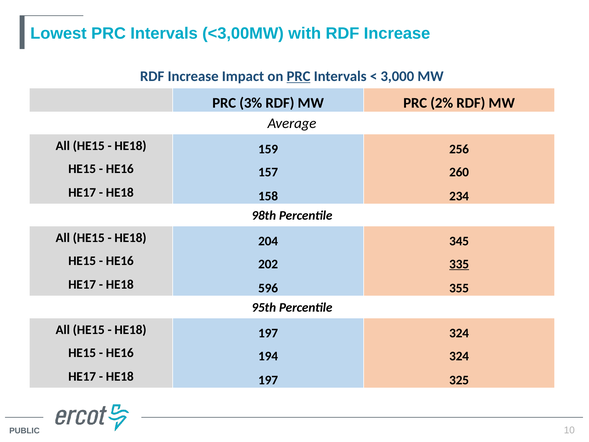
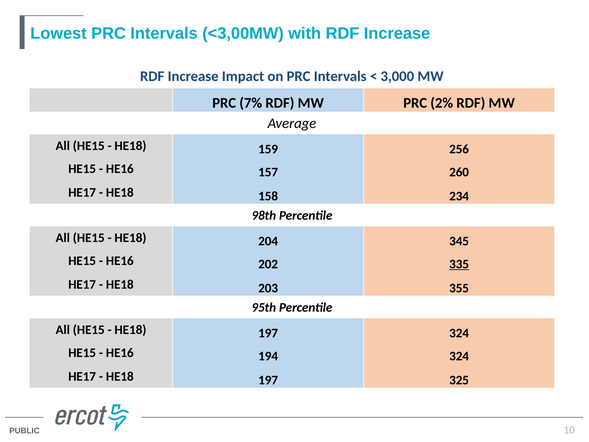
PRC at (299, 76) underline: present -> none
3%: 3% -> 7%
596: 596 -> 203
